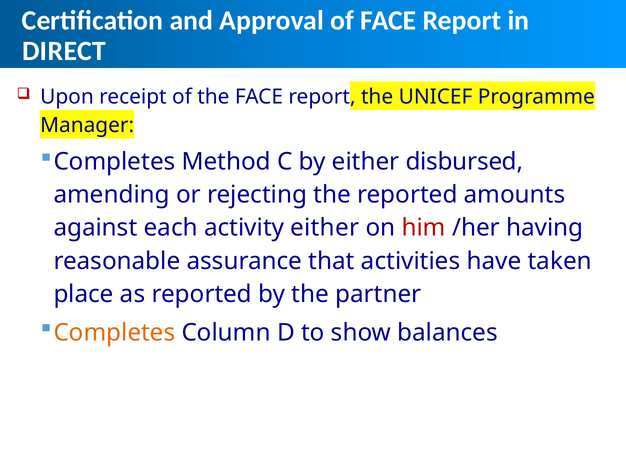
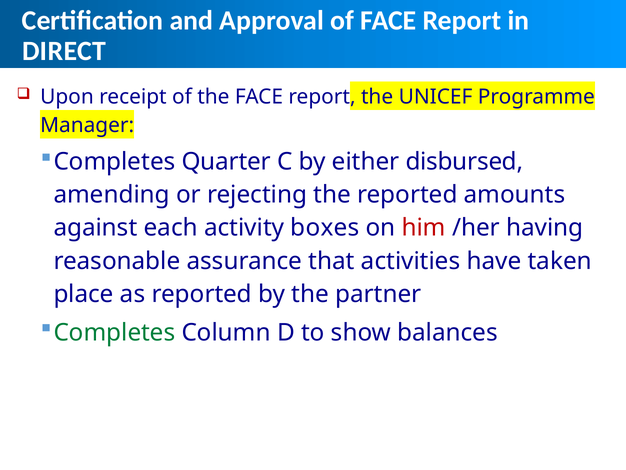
Method: Method -> Quarter
activity either: either -> boxes
Completes at (114, 332) colour: orange -> green
